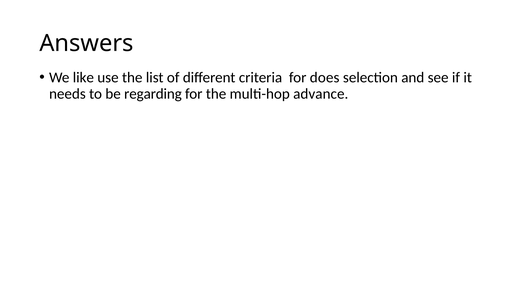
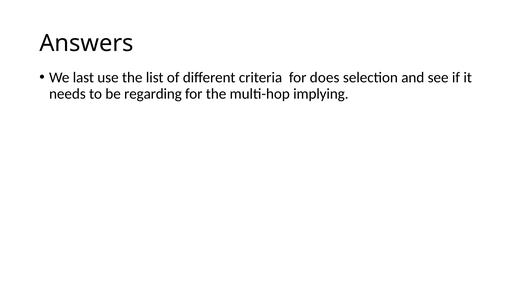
like: like -> last
advance: advance -> implying
